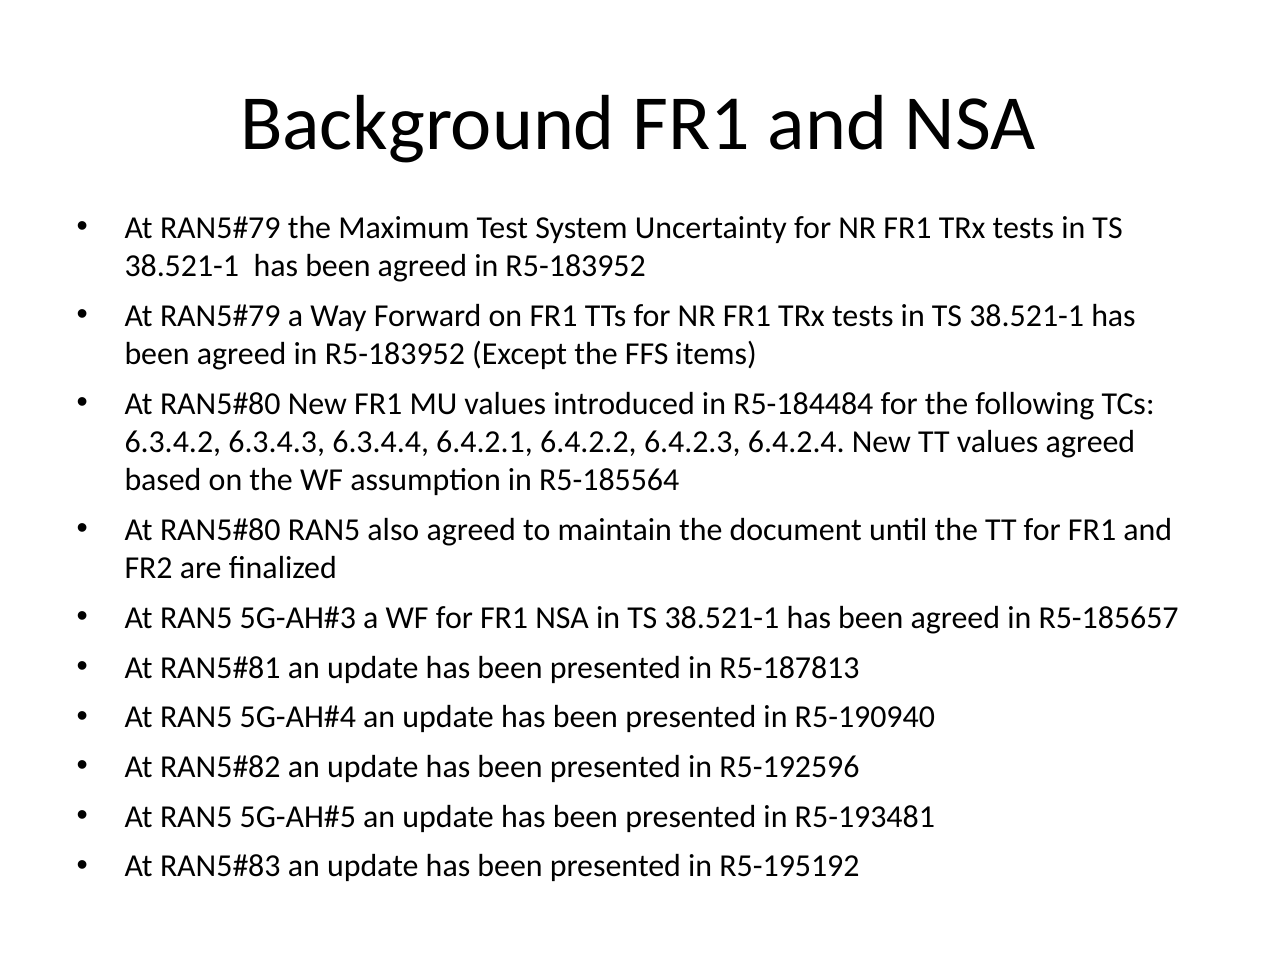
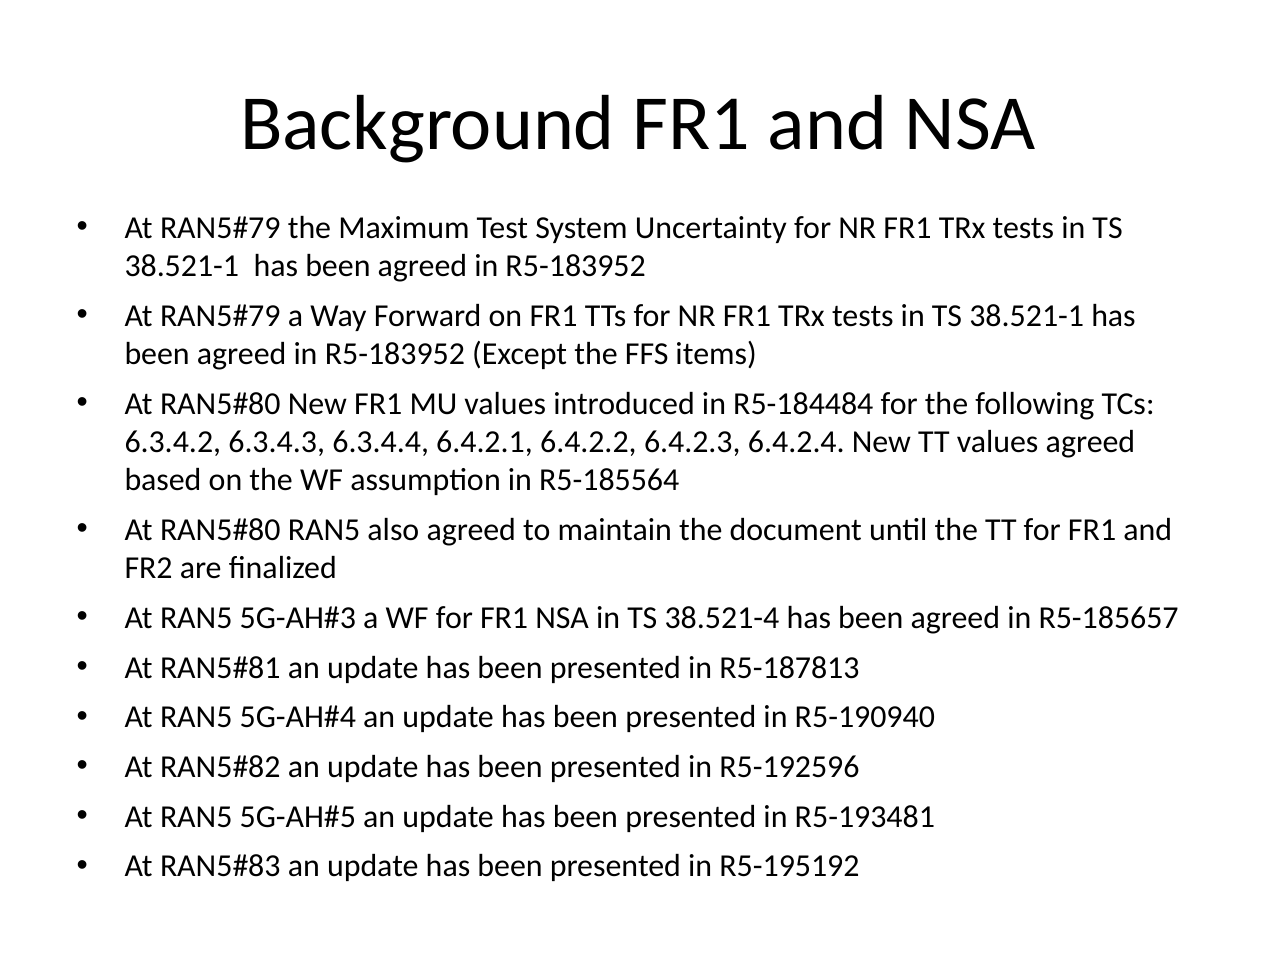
NSA in TS 38.521-1: 38.521-1 -> 38.521-4
